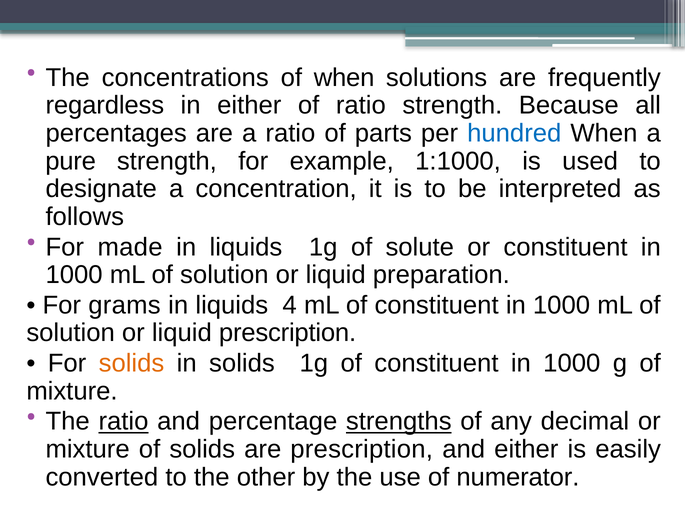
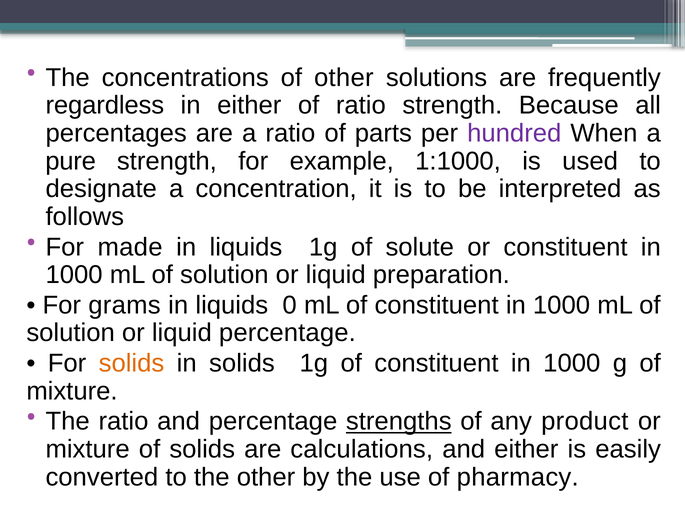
of when: when -> other
hundred colour: blue -> purple
4: 4 -> 0
liquid prescription: prescription -> percentage
ratio at (123, 421) underline: present -> none
decimal: decimal -> product
are prescription: prescription -> calculations
numerator: numerator -> pharmacy
